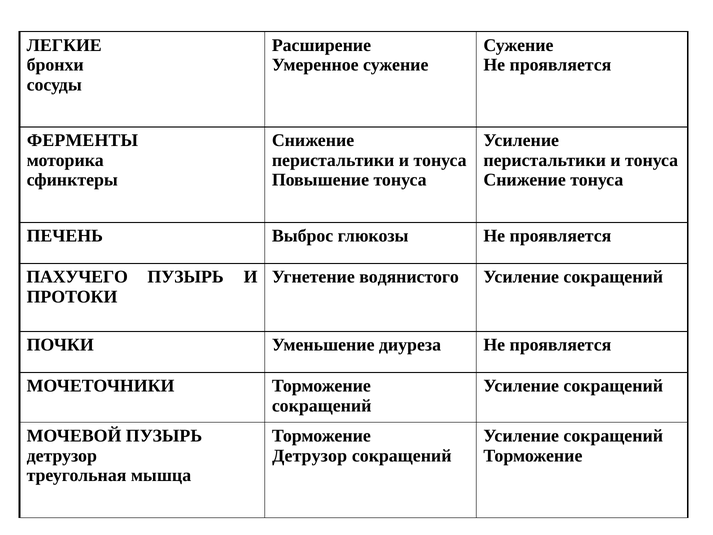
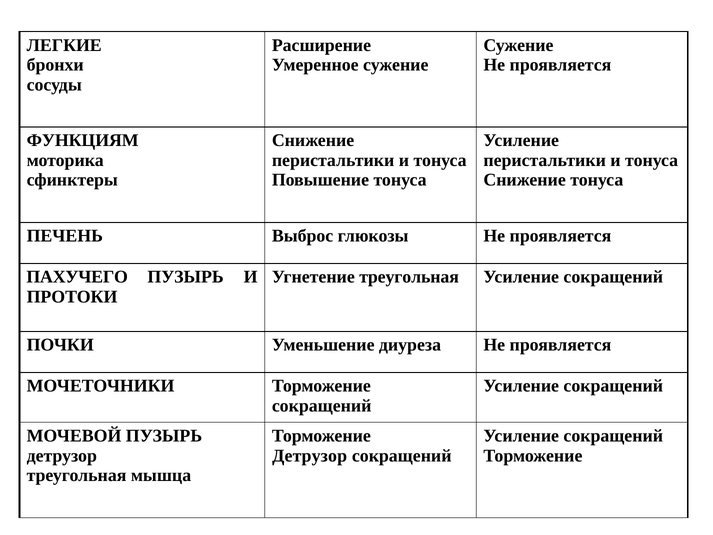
ФЕРМЕНТЫ: ФЕРМЕНТЫ -> ФУНКЦИЯМ
Угнетение водянистого: водянистого -> треугольная
